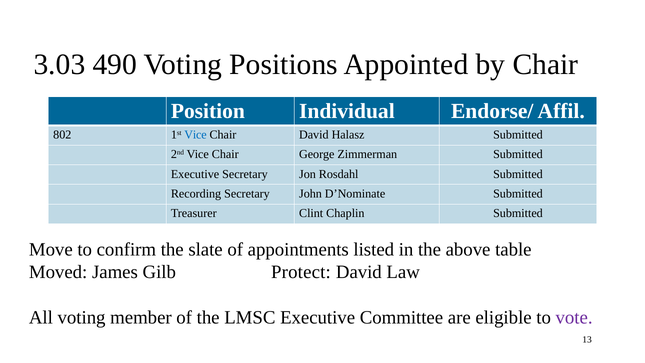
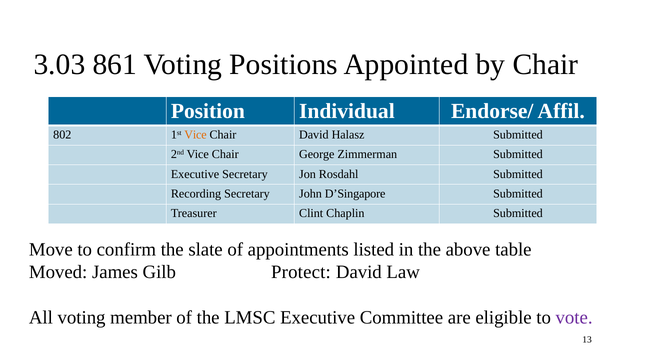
490: 490 -> 861
Vice at (195, 135) colour: blue -> orange
D’Nominate: D’Nominate -> D’Singapore
